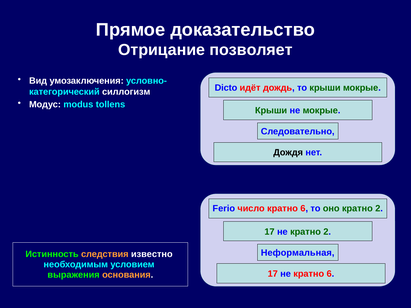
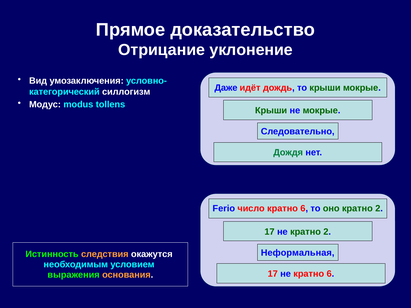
позволяет: позволяет -> уклонение
Dicto: Dicto -> Даже
Дождя colour: black -> green
известно: известно -> окажутся
